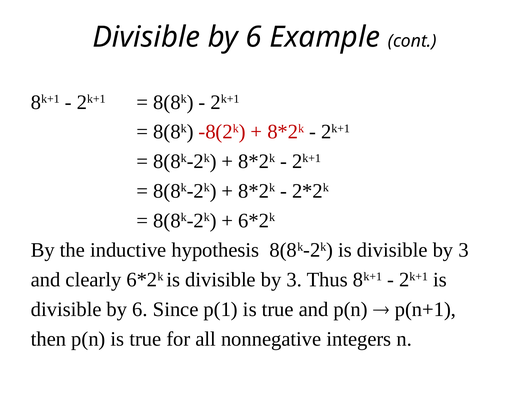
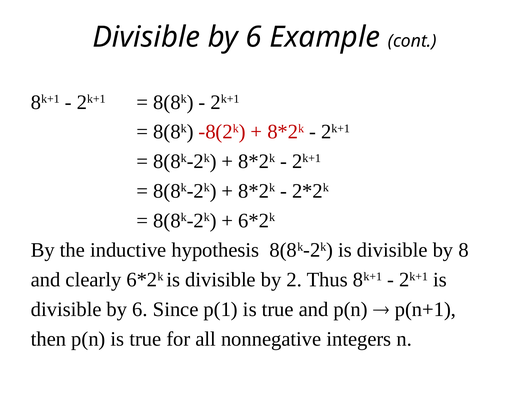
3 at (463, 251): 3 -> 8
3 at (294, 280): 3 -> 2
